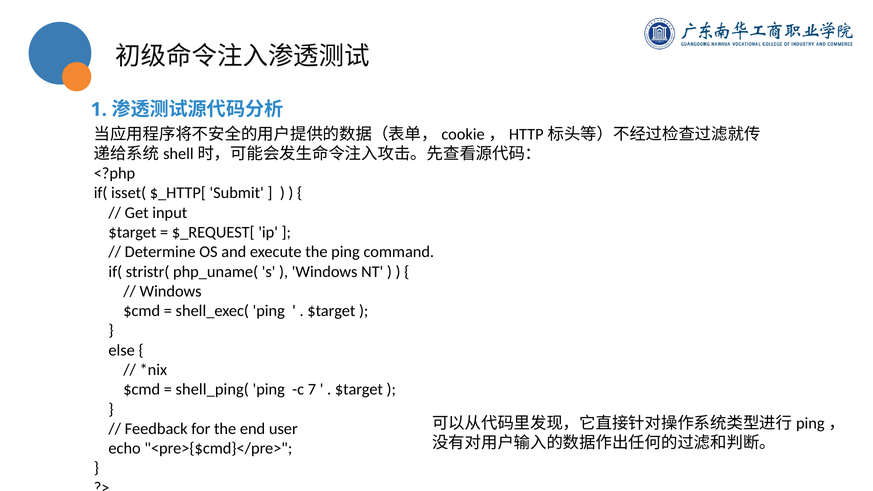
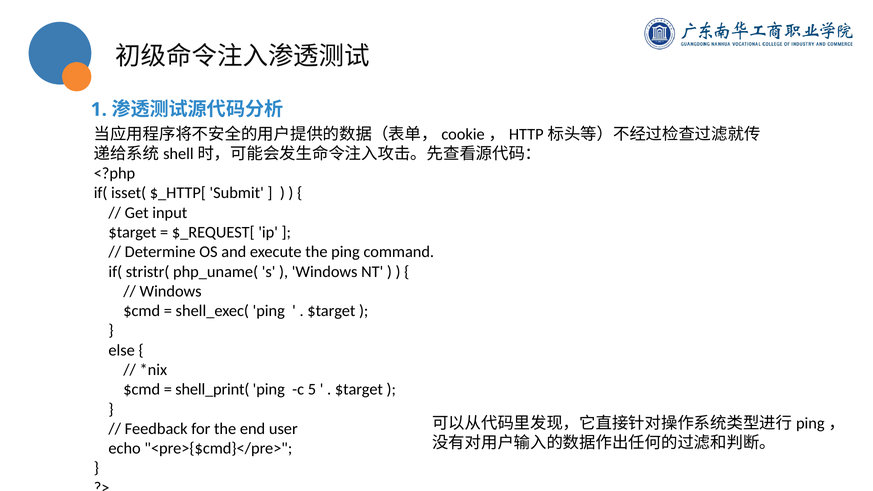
shell_ping(: shell_ping( -> shell_print(
7: 7 -> 5
